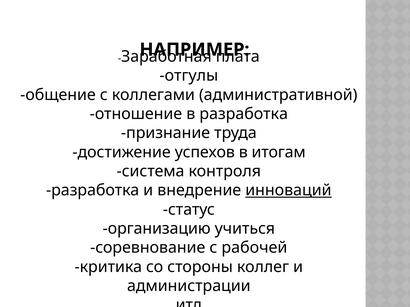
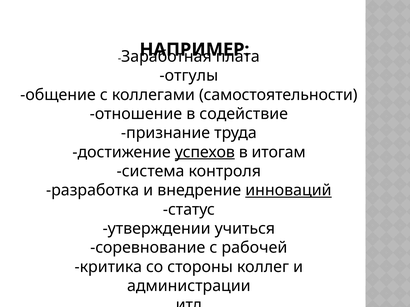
административной: административной -> самостоятельности
в разработка: разработка -> содействие
успехов underline: none -> present
организацию: организацию -> утверждении
